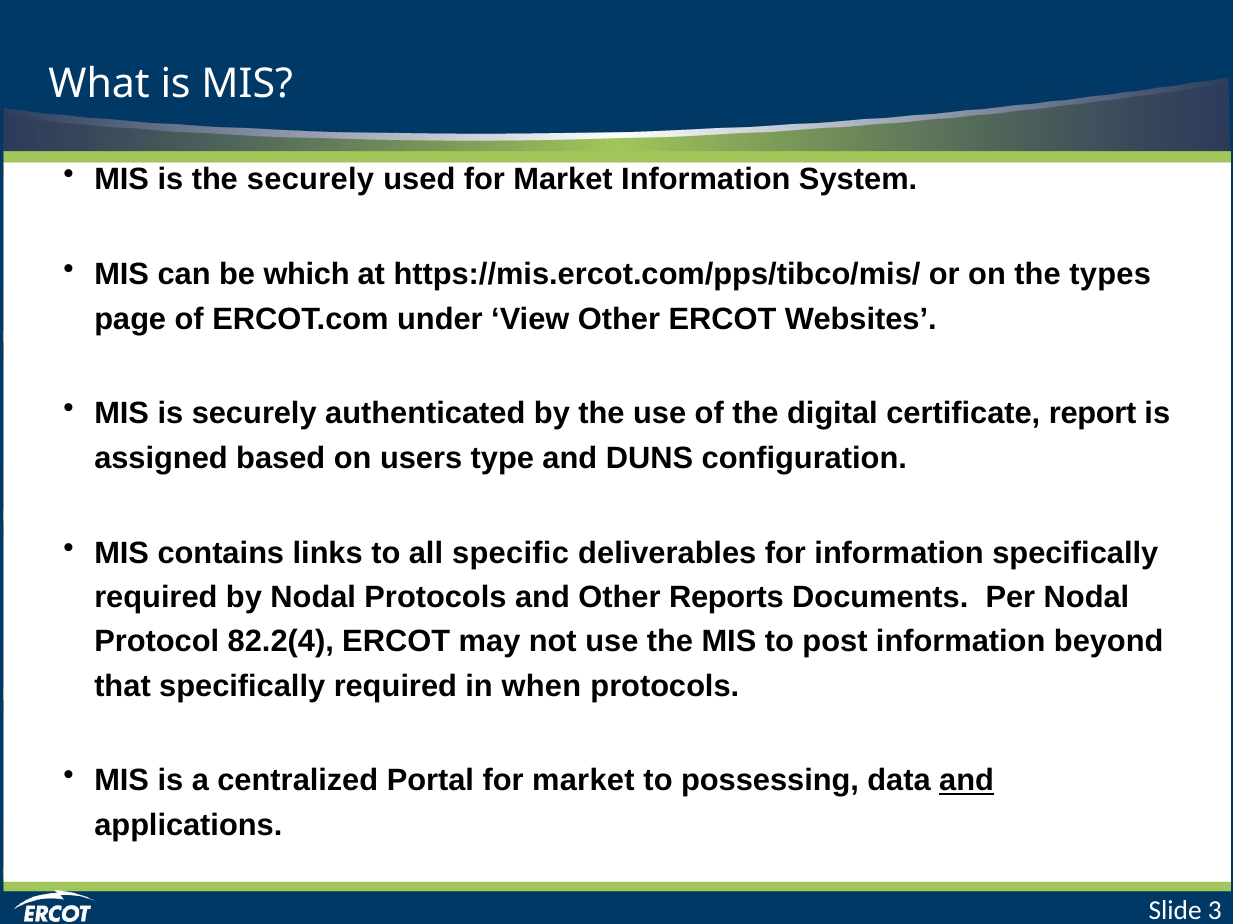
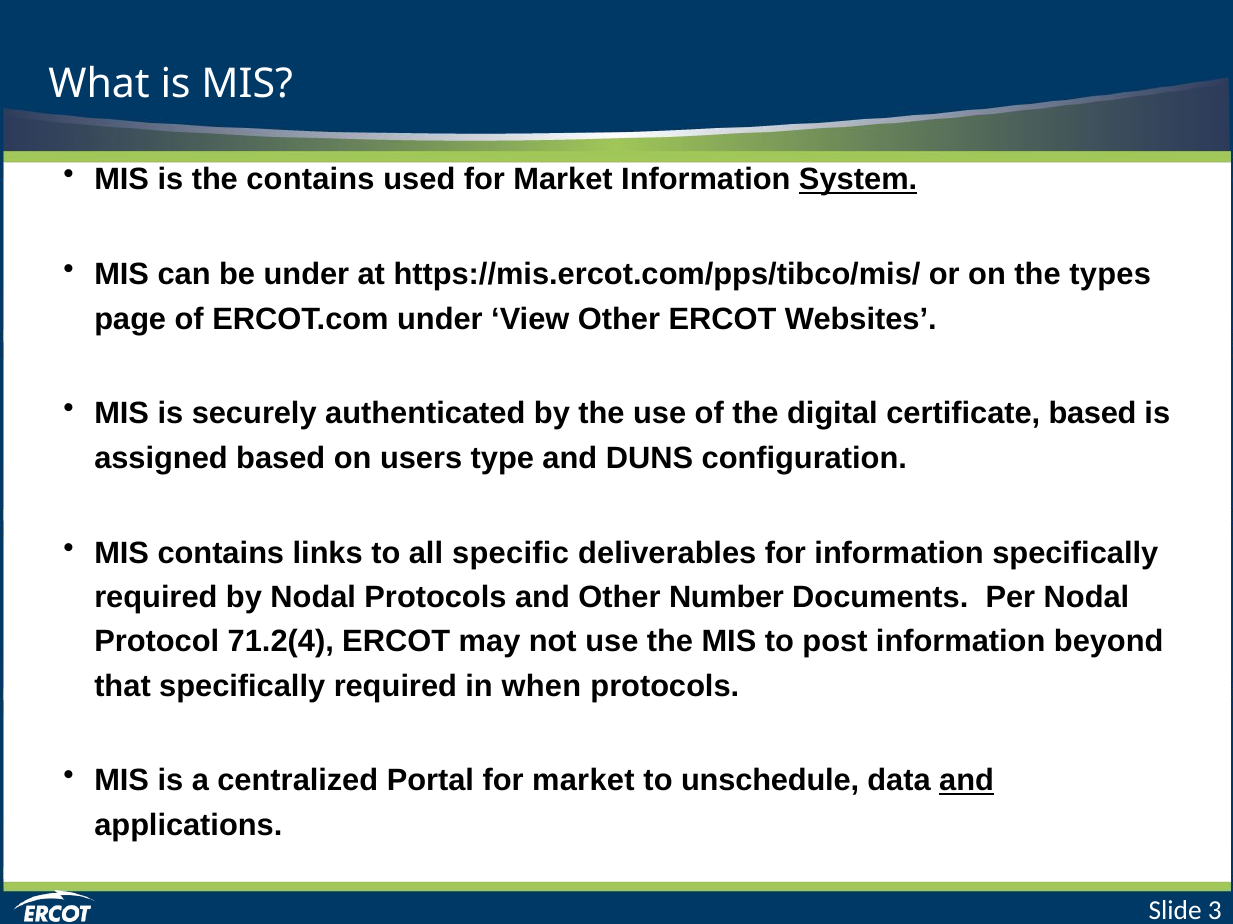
the securely: securely -> contains
System underline: none -> present
be which: which -> under
certificate report: report -> based
Reports: Reports -> Number
82.2(4: 82.2(4 -> 71.2(4
possessing: possessing -> unschedule
